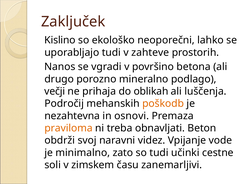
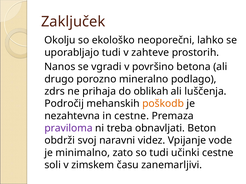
Kislino: Kislino -> Okolju
večji: večji -> zdrs
in osnovi: osnovi -> cestne
praviloma colour: orange -> purple
